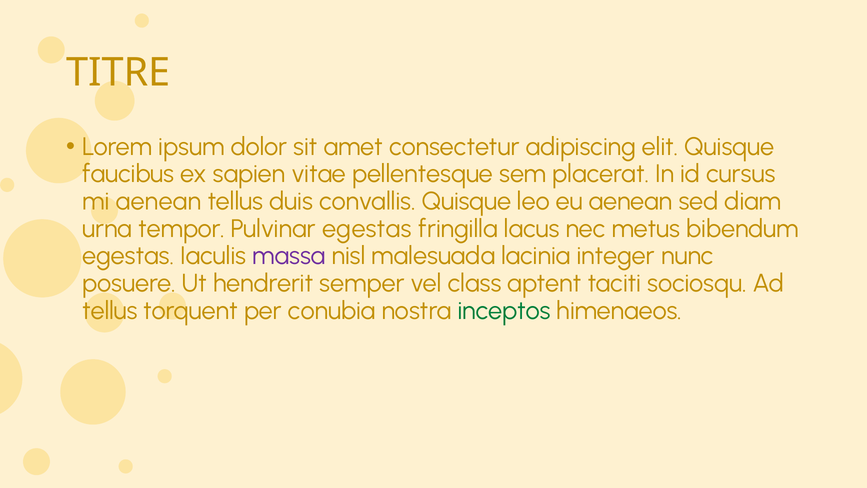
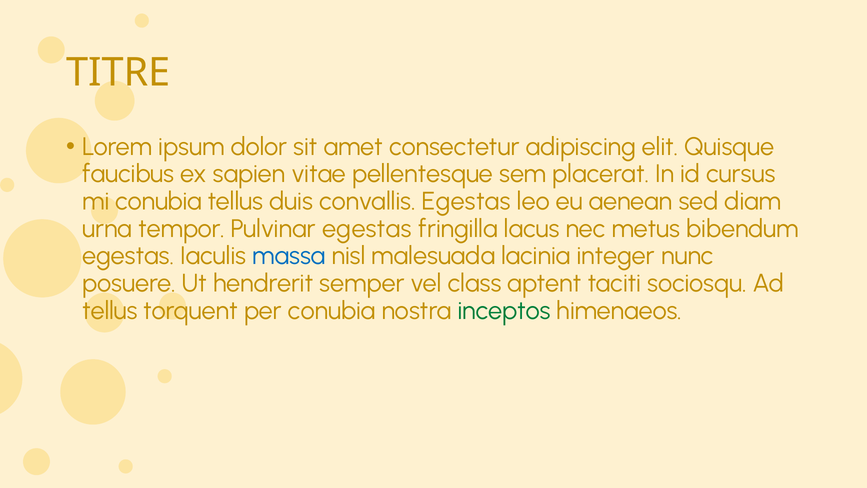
mi aenean: aenean -> conubia
convallis Quisque: Quisque -> Egestas
massa colour: purple -> blue
